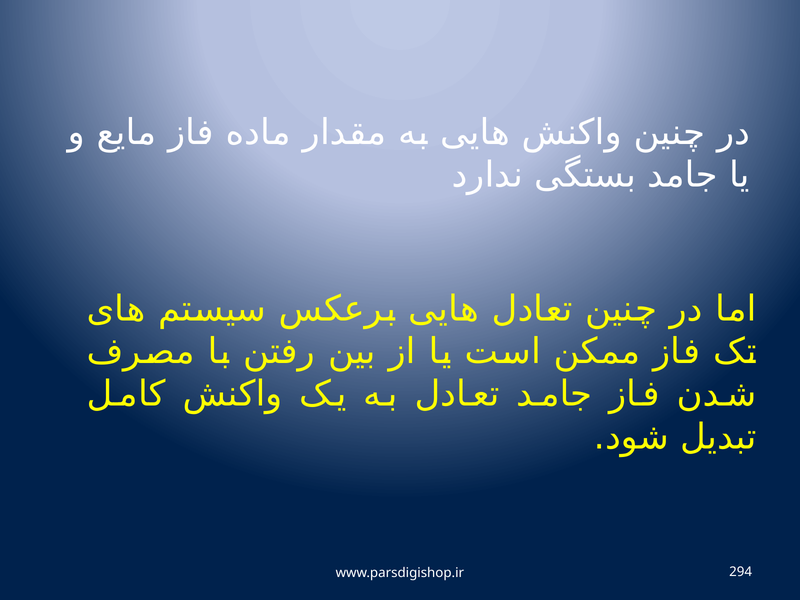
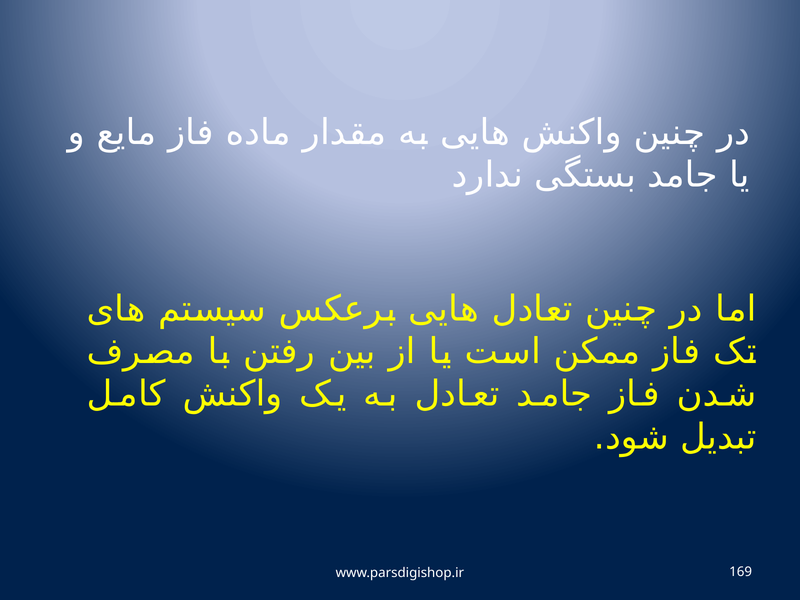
294: 294 -> 169
